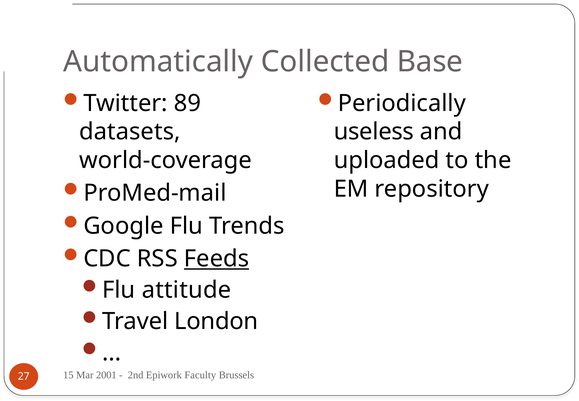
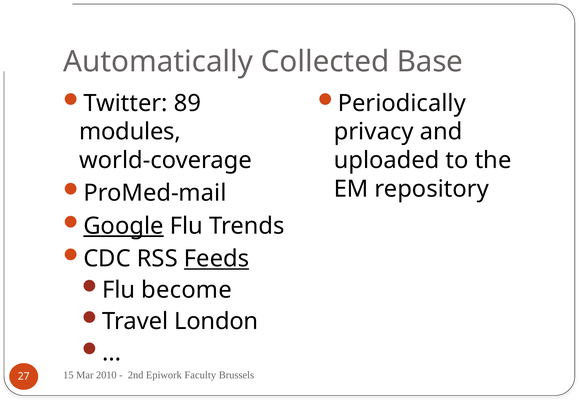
datasets: datasets -> modules
useless: useless -> privacy
Google underline: none -> present
attitude: attitude -> become
2001: 2001 -> 2010
